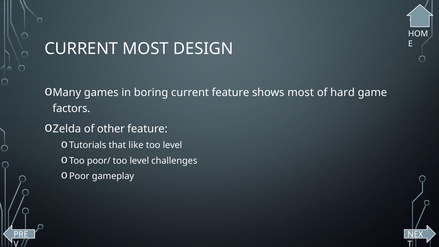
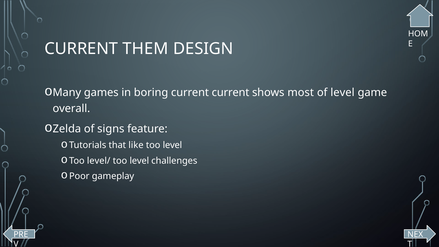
CURRENT MOST: MOST -> THEM
current feature: feature -> current
of hard: hard -> level
factors: factors -> overall
other: other -> signs
poor/: poor/ -> level/
